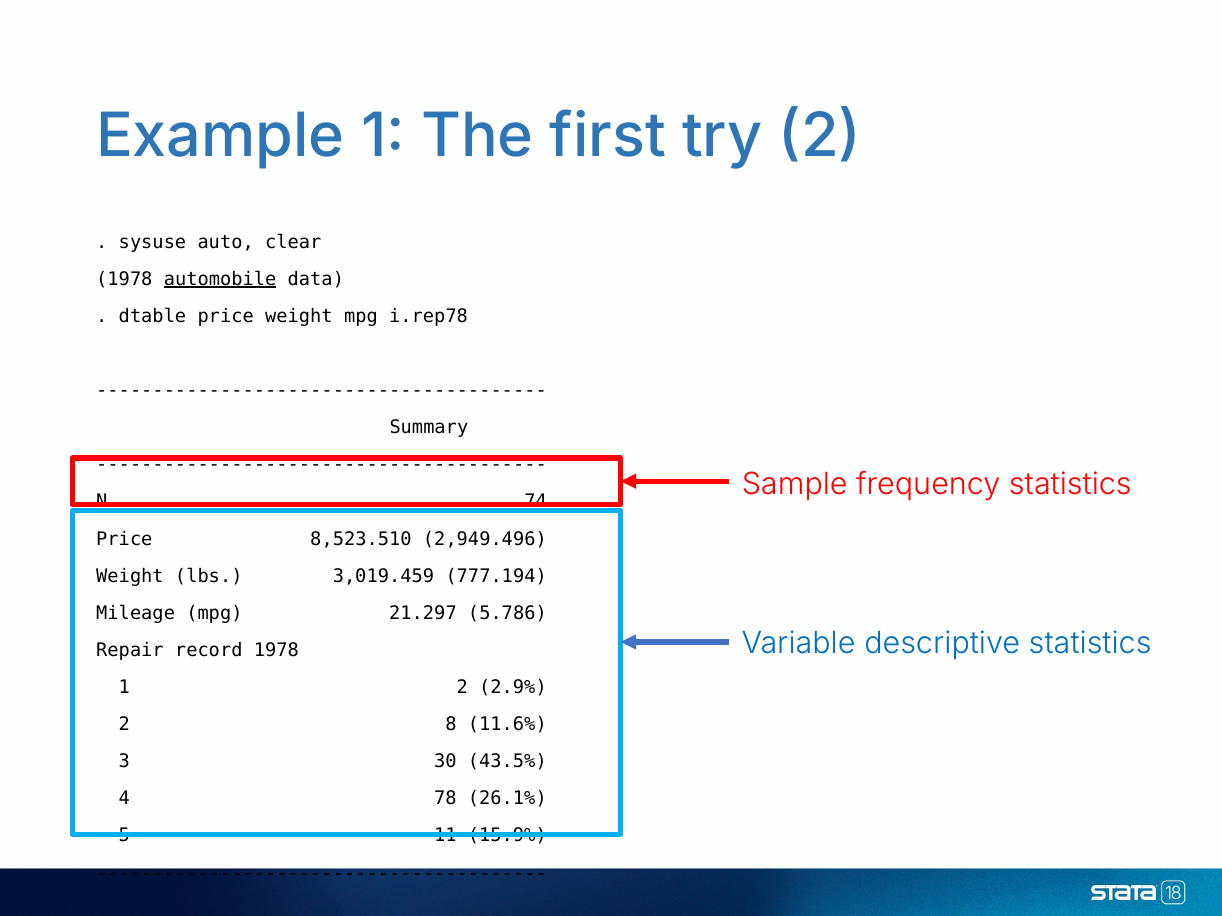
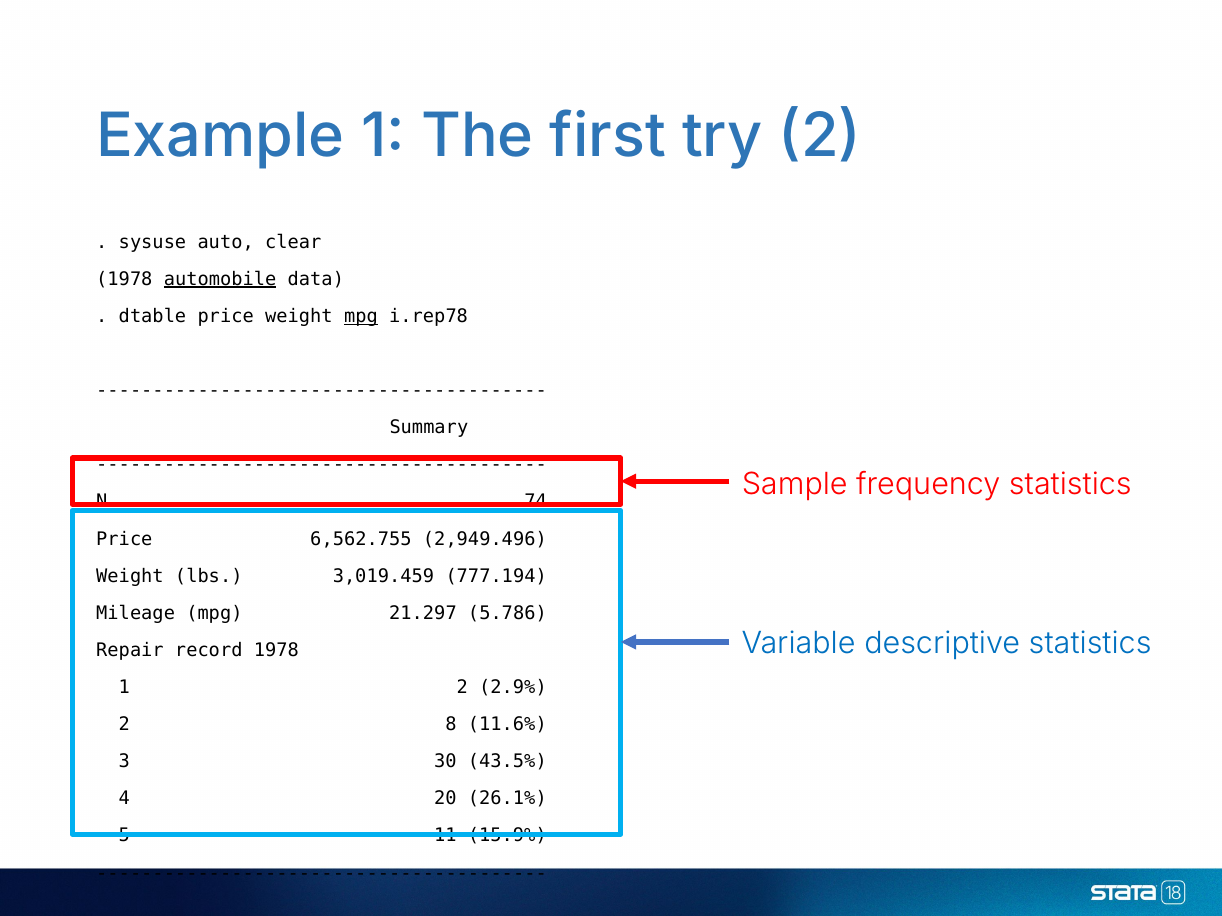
mpg at (361, 316) underline: none -> present
8,523.510: 8,523.510 -> 6,562.755
78: 78 -> 20
